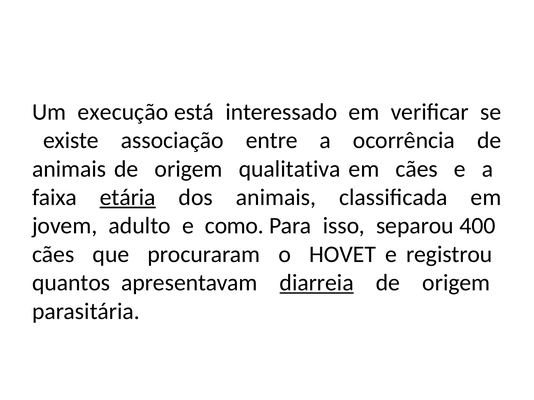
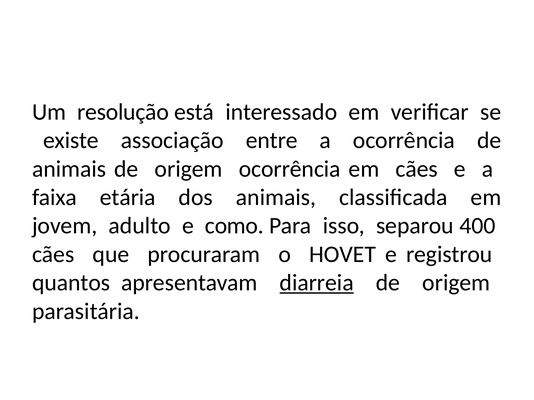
execução: execução -> resolução
origem qualitativa: qualitativa -> ocorrência
etária underline: present -> none
